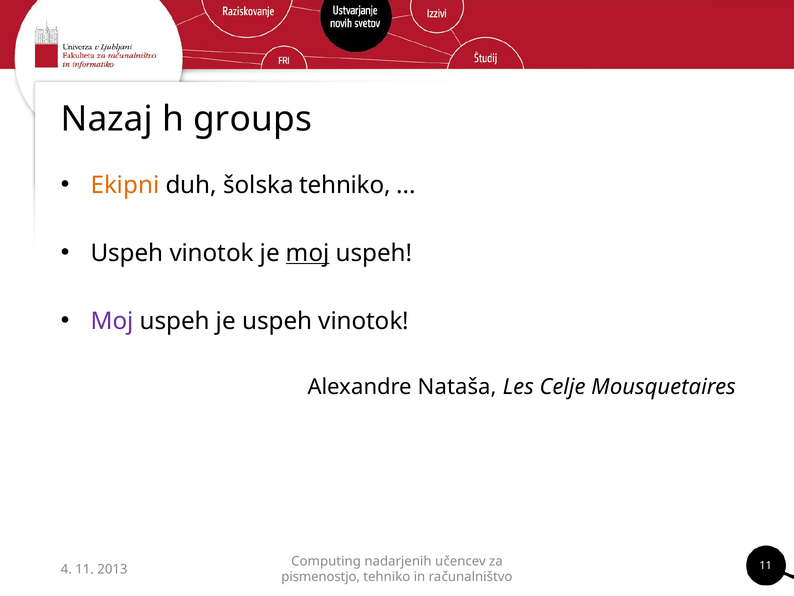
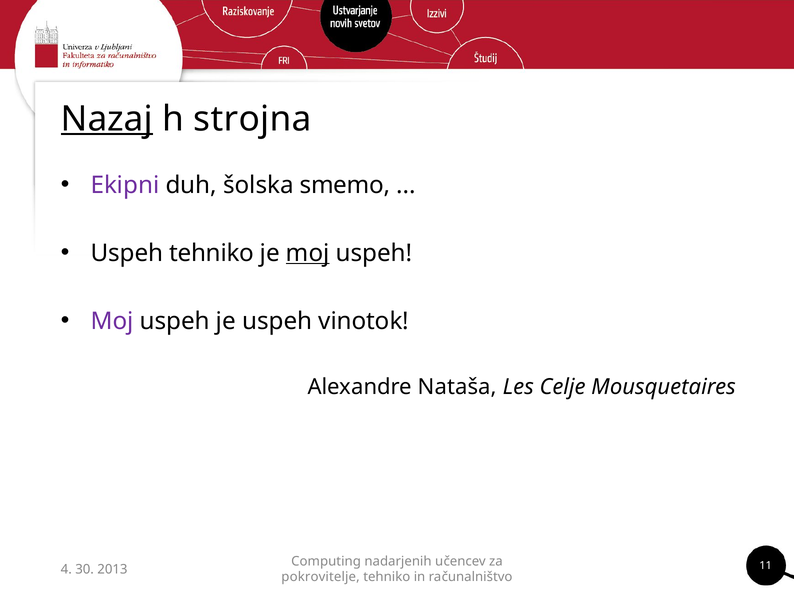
Nazaj underline: none -> present
groups: groups -> strojna
Ekipni colour: orange -> purple
šolska tehniko: tehniko -> smemo
vinotok at (212, 253): vinotok -> tehniko
4 11: 11 -> 30
pismenostjo: pismenostjo -> pokrovitelje
